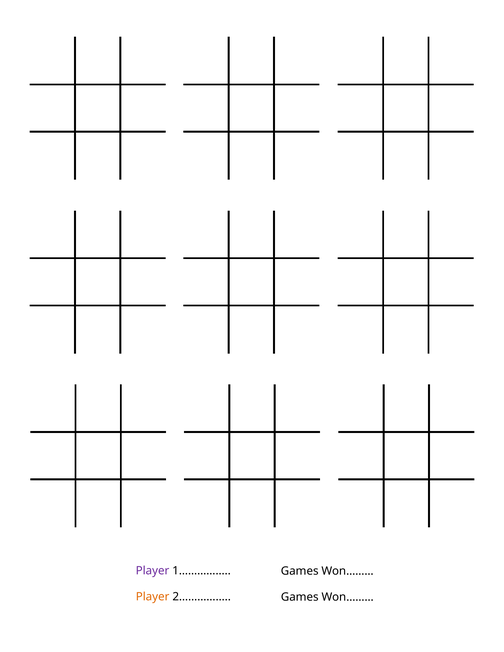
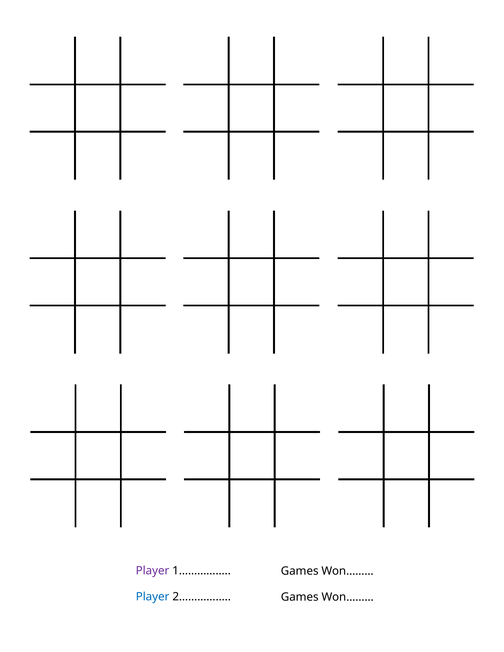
Player at (153, 597) colour: orange -> blue
